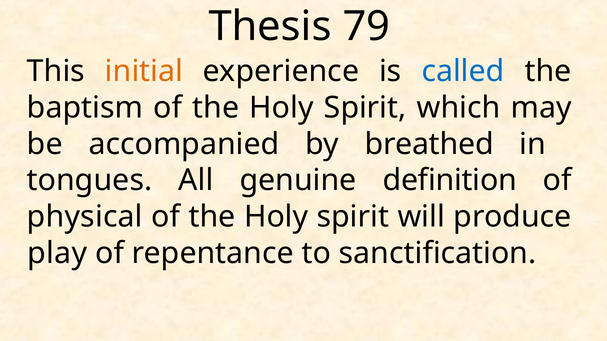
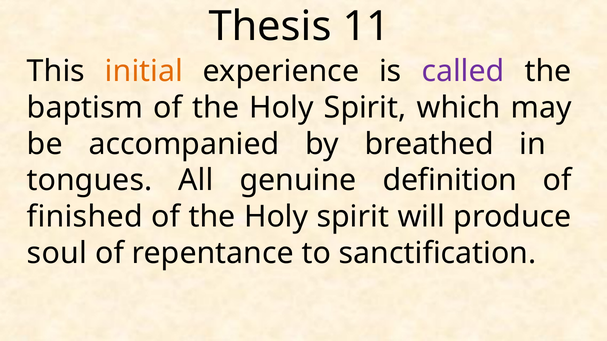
79: 79 -> 11
called colour: blue -> purple
physical: physical -> finished
play: play -> soul
